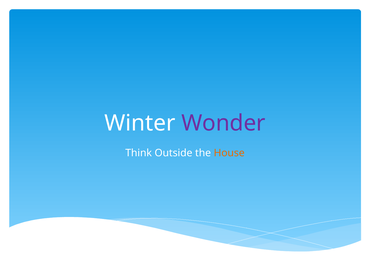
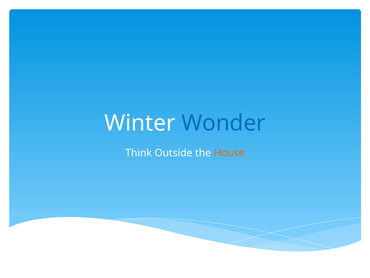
Wonder colour: purple -> blue
